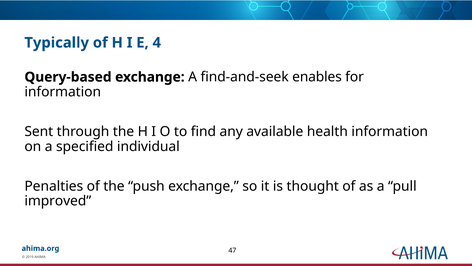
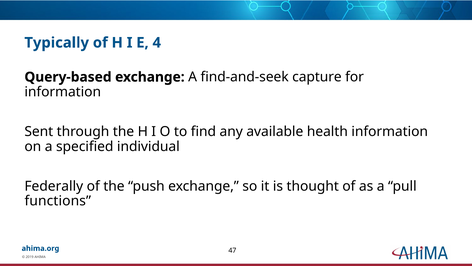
enables: enables -> capture
Penalties: Penalties -> Federally
improved: improved -> functions
